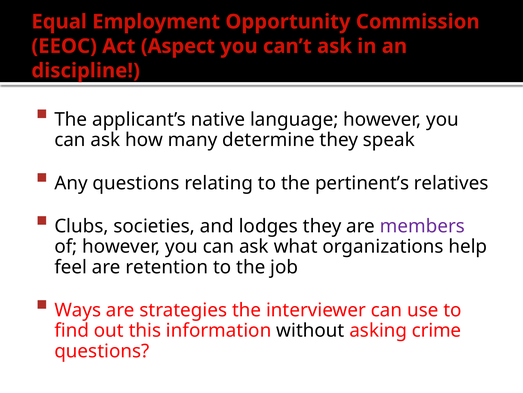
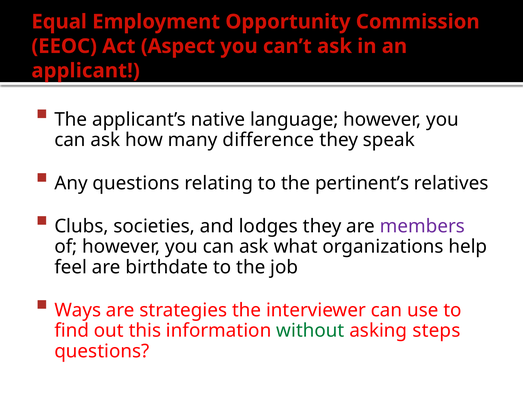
discipline: discipline -> applicant
determine: determine -> difference
retention: retention -> birthdate
without colour: black -> green
crime: crime -> steps
